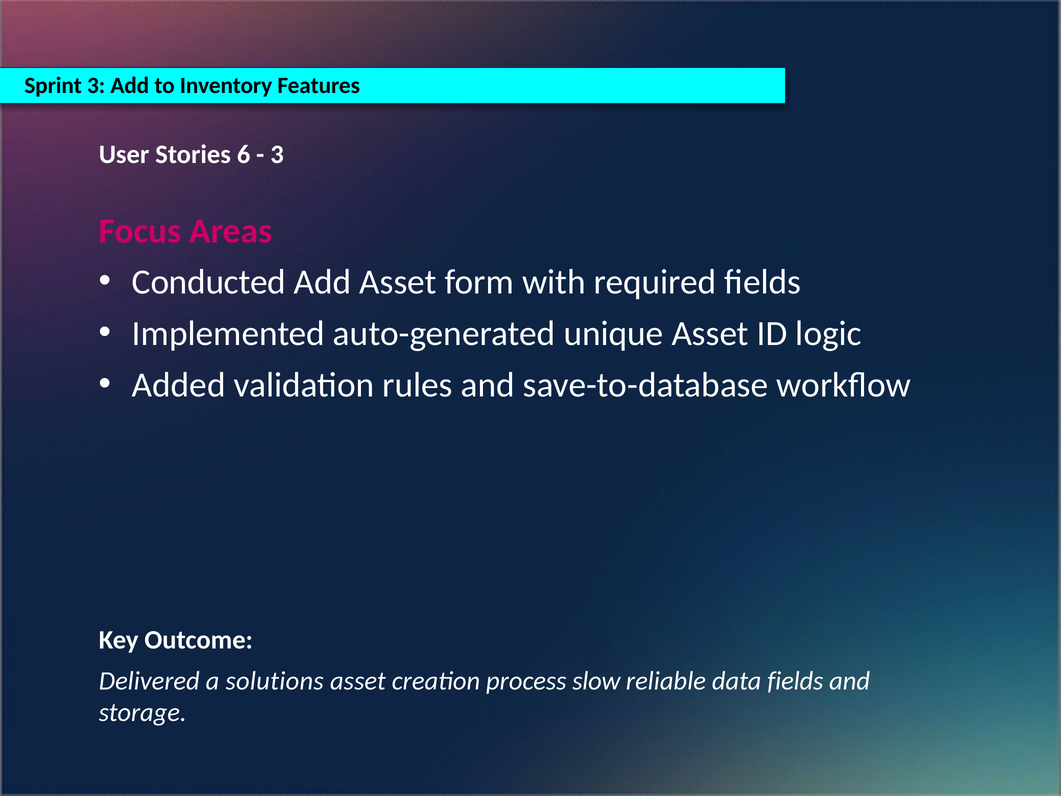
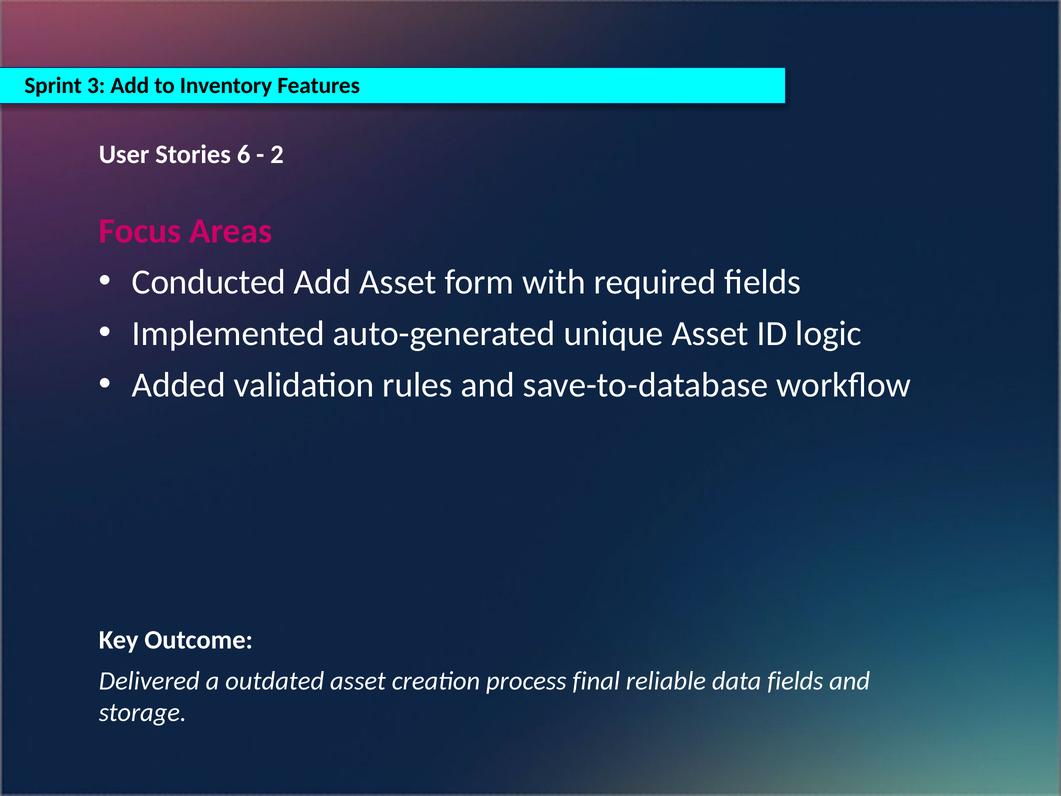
3 at (277, 154): 3 -> 2
solutions: solutions -> outdated
slow: slow -> final
